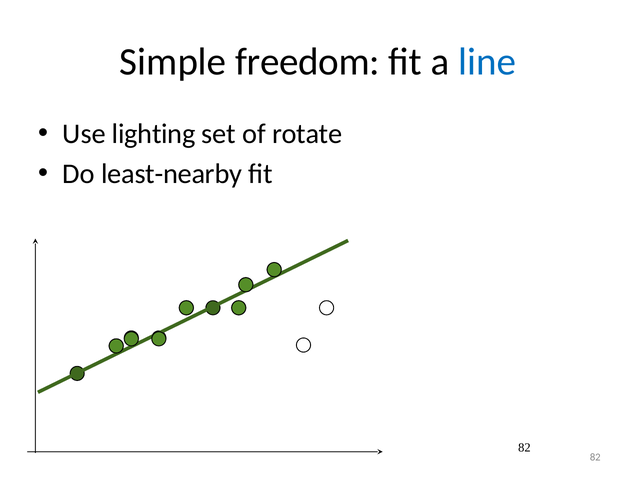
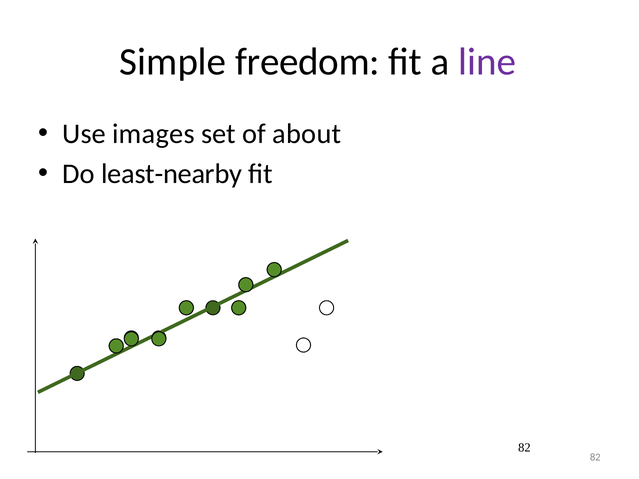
line colour: blue -> purple
lighting: lighting -> images
rotate: rotate -> about
